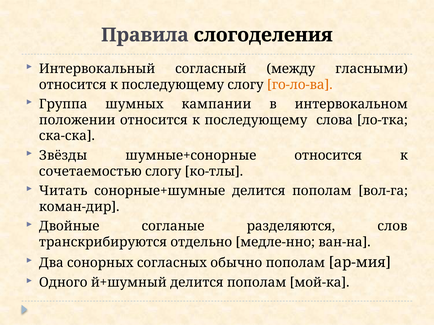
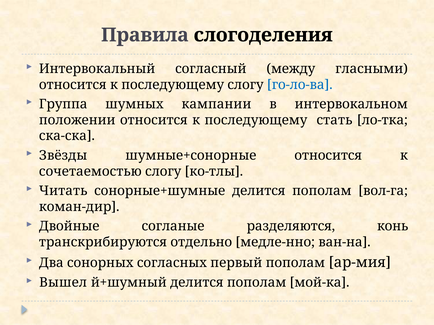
го-ло-ва colour: orange -> blue
слова: слова -> стать
слов: слов -> конь
обычно: обычно -> первый
Одного: Одного -> Вышел
